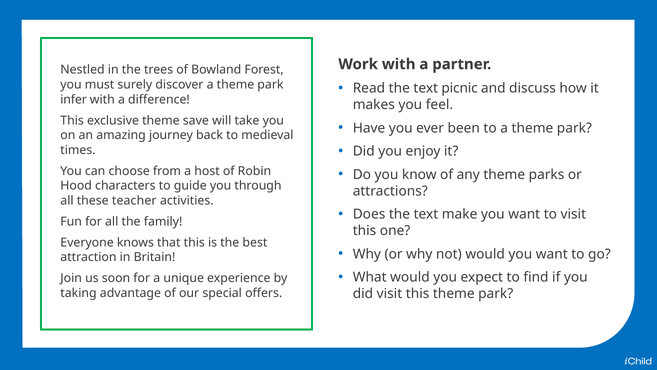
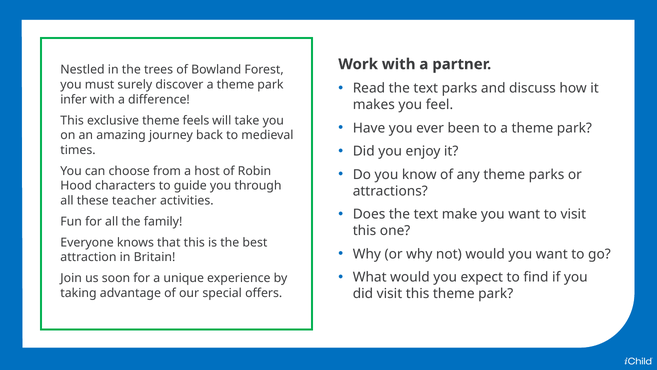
text picnic: picnic -> parks
save: save -> feels
